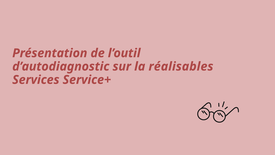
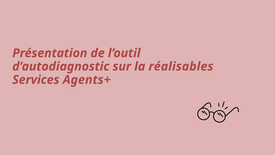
Service+: Service+ -> Agents+
